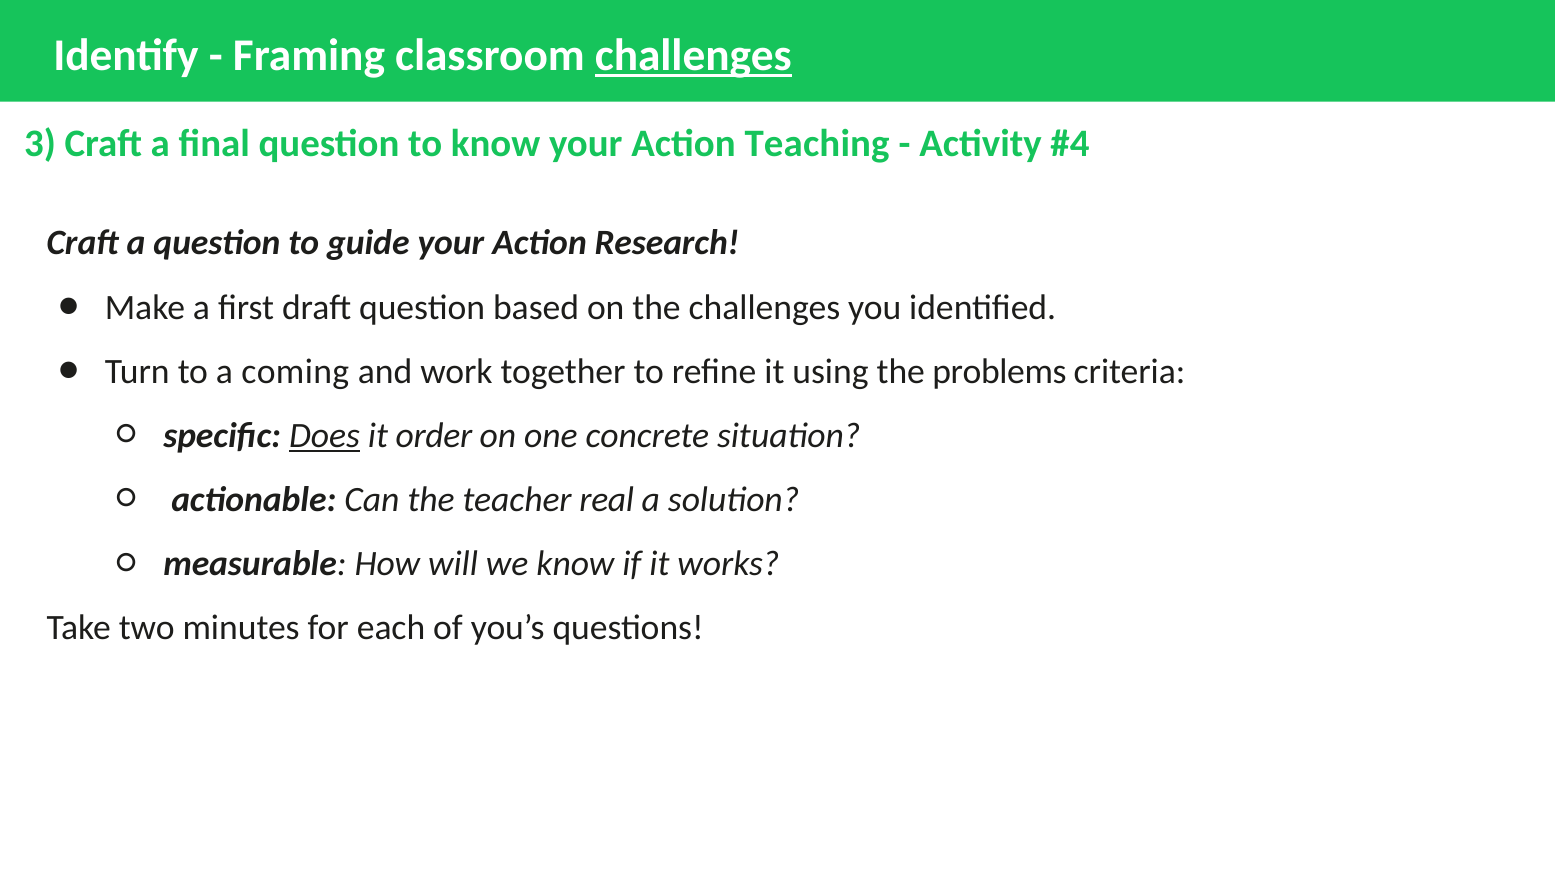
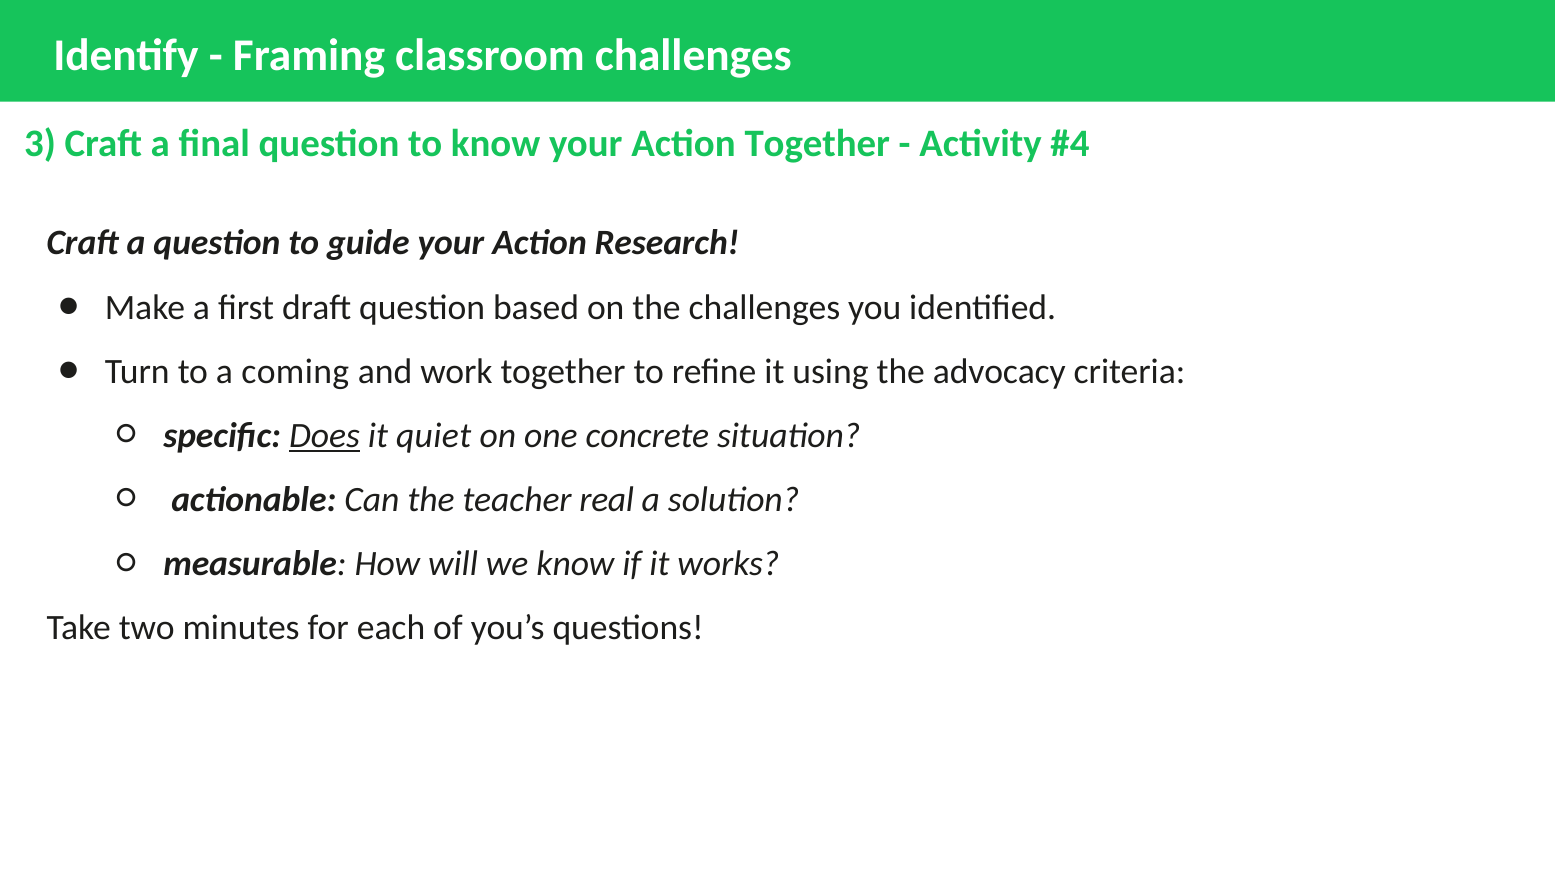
challenges at (693, 56) underline: present -> none
Action Teaching: Teaching -> Together
problems: problems -> advocacy
order: order -> quiet
